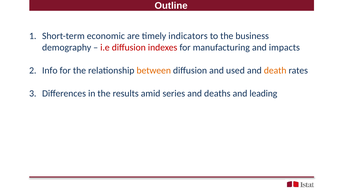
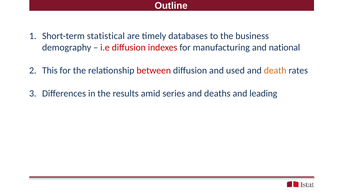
economic: economic -> statistical
indicators: indicators -> databases
impacts: impacts -> national
Info: Info -> This
between colour: orange -> red
